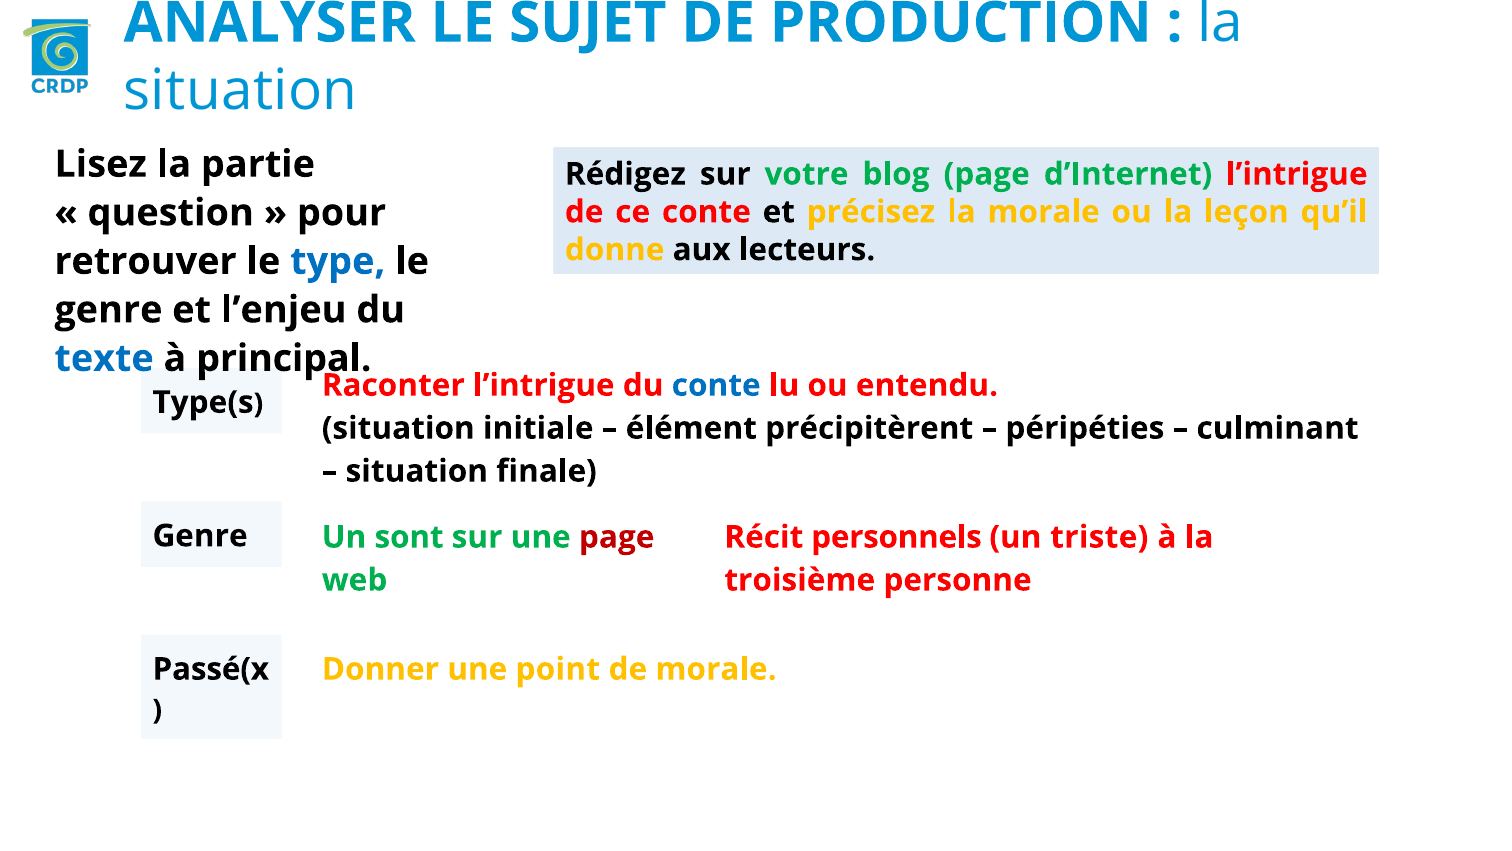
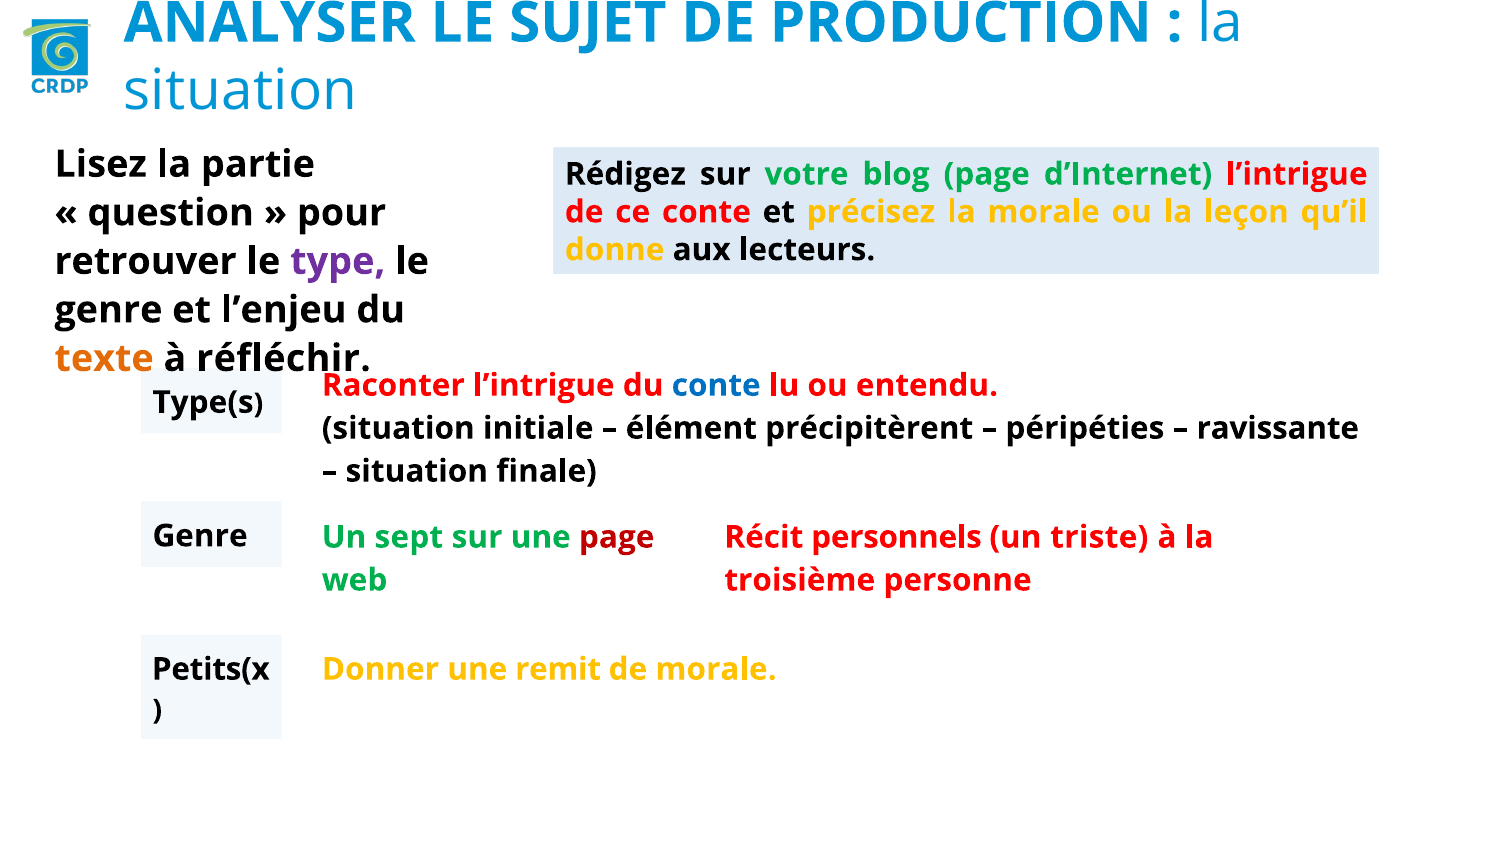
type colour: blue -> purple
texte colour: blue -> orange
principal: principal -> réfléchir
culminant: culminant -> ravissante
sont: sont -> sept
Passé(x: Passé(x -> Petits(x
point: point -> remit
